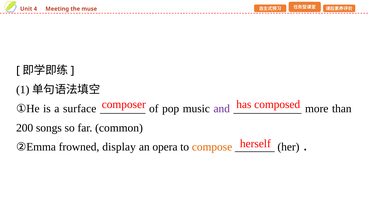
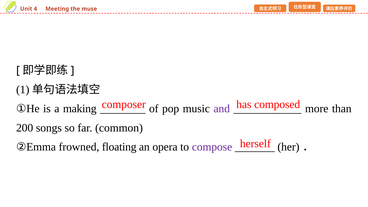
surface: surface -> making
display: display -> floating
compose colour: orange -> purple
